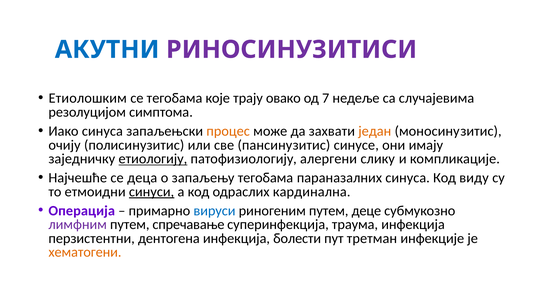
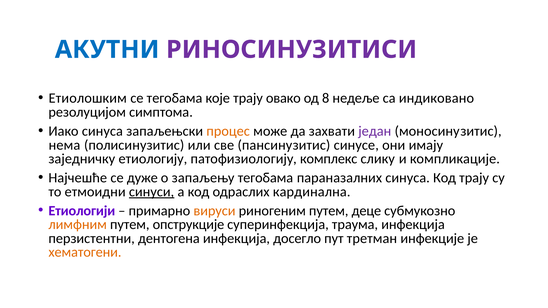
7: 7 -> 8
случајевима: случајевима -> индиковано
један colour: orange -> purple
очију: очију -> нема
етиологију underline: present -> none
алергени: алергени -> комплекс
деца: деца -> дуже
Код виду: виду -> трају
Операција: Операција -> Етиологији
вируси colour: blue -> orange
лимфним colour: purple -> orange
спречавање: спречавање -> опструкције
болести: болести -> досегло
